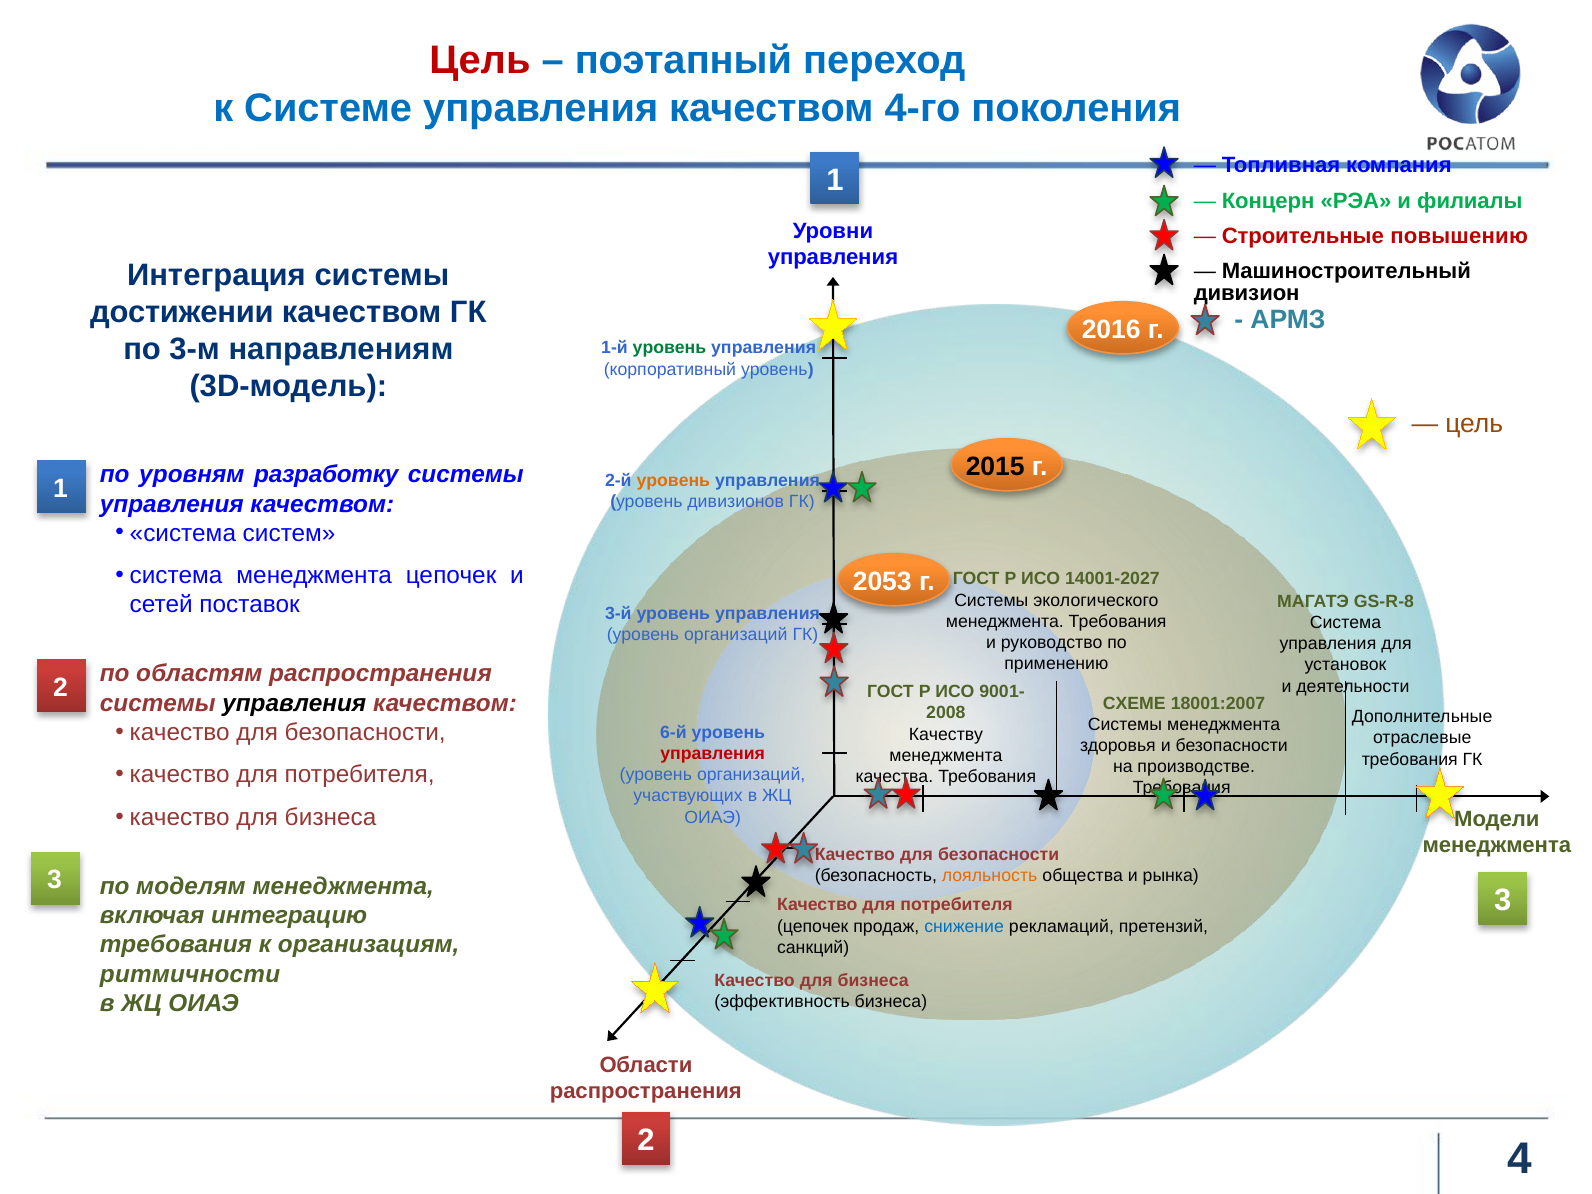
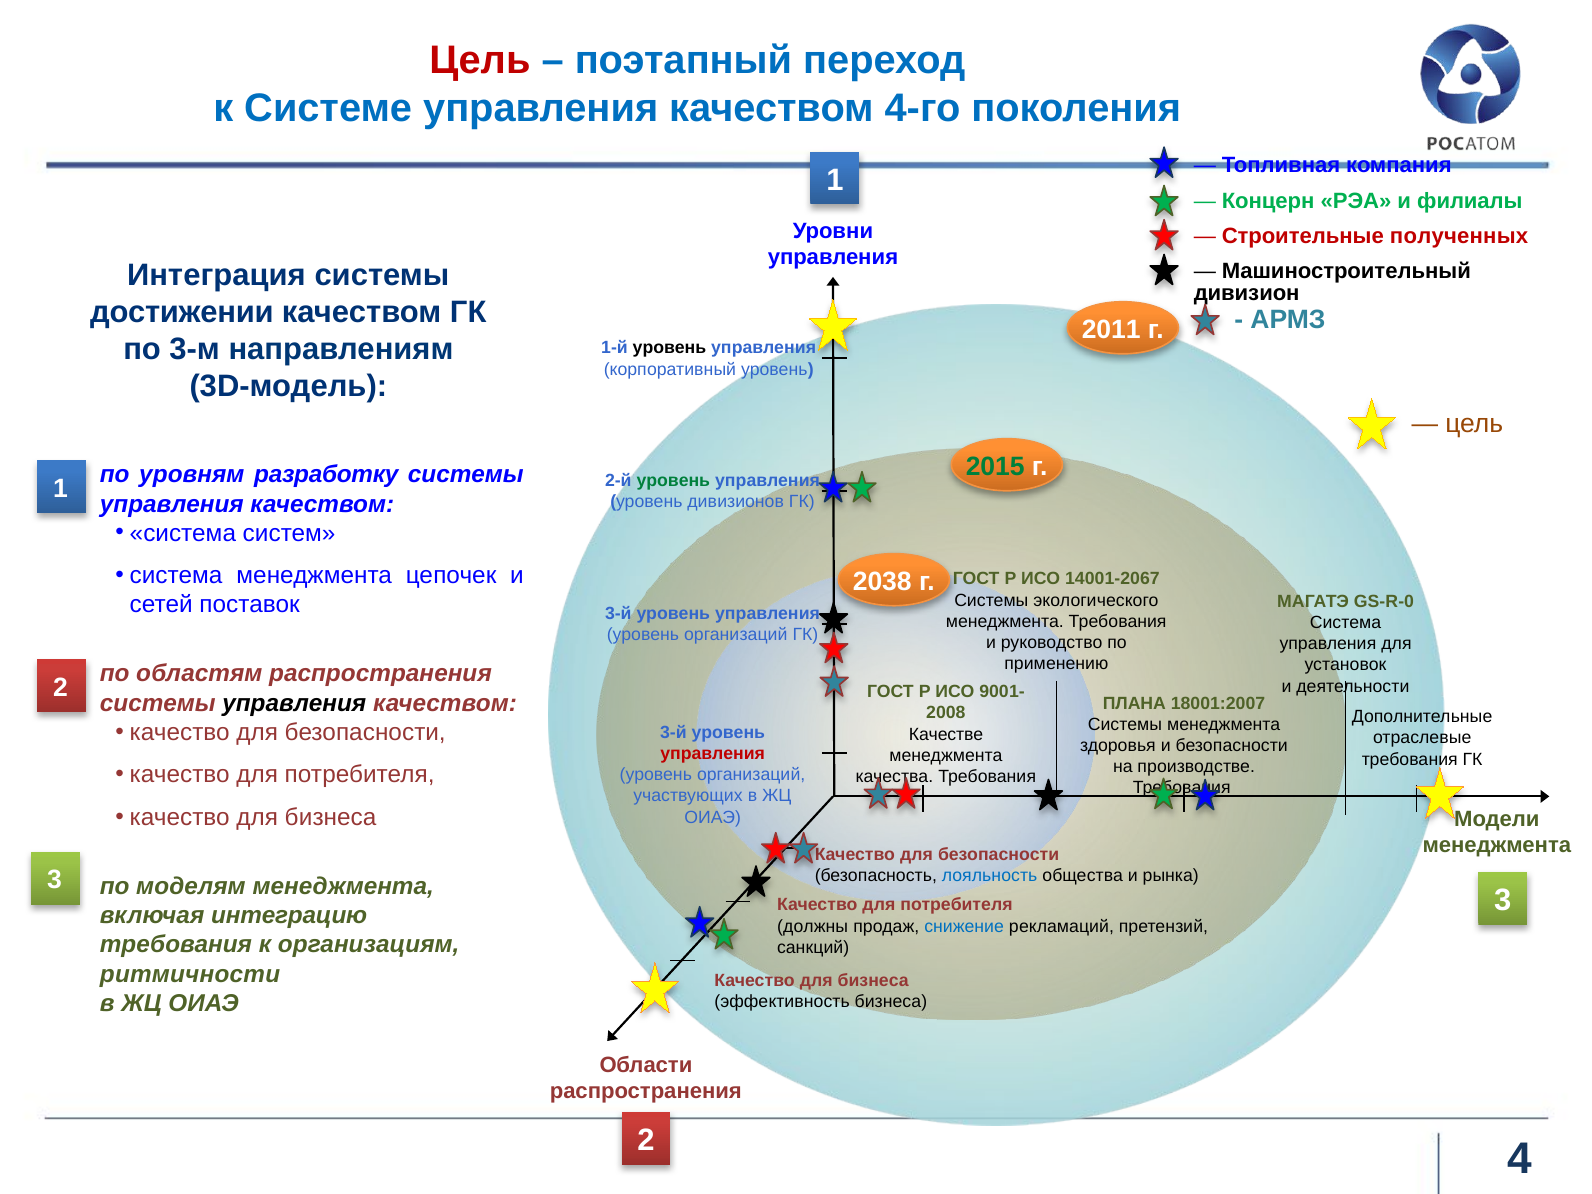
повышению: повышению -> полученных
2016: 2016 -> 2011
уровень at (669, 348) colour: green -> black
2015 colour: black -> green
уровень at (673, 481) colour: orange -> green
2053: 2053 -> 2038
14001-2027: 14001-2027 -> 14001-2067
GS-R-8: GS-R-8 -> GS-R-0
СХЕМЕ: СХЕМЕ -> ПЛАНА
6-й at (673, 732): 6-й -> 3-й
Качеству: Качеству -> Качестве
лояльность colour: orange -> blue
цепочек at (813, 926): цепочек -> должны
